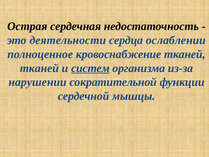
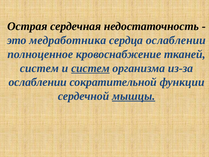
деятельности: деятельности -> медработника
тканей at (39, 68): тканей -> систем
нарушении at (38, 82): нарушении -> ослаблении
мышцы underline: none -> present
